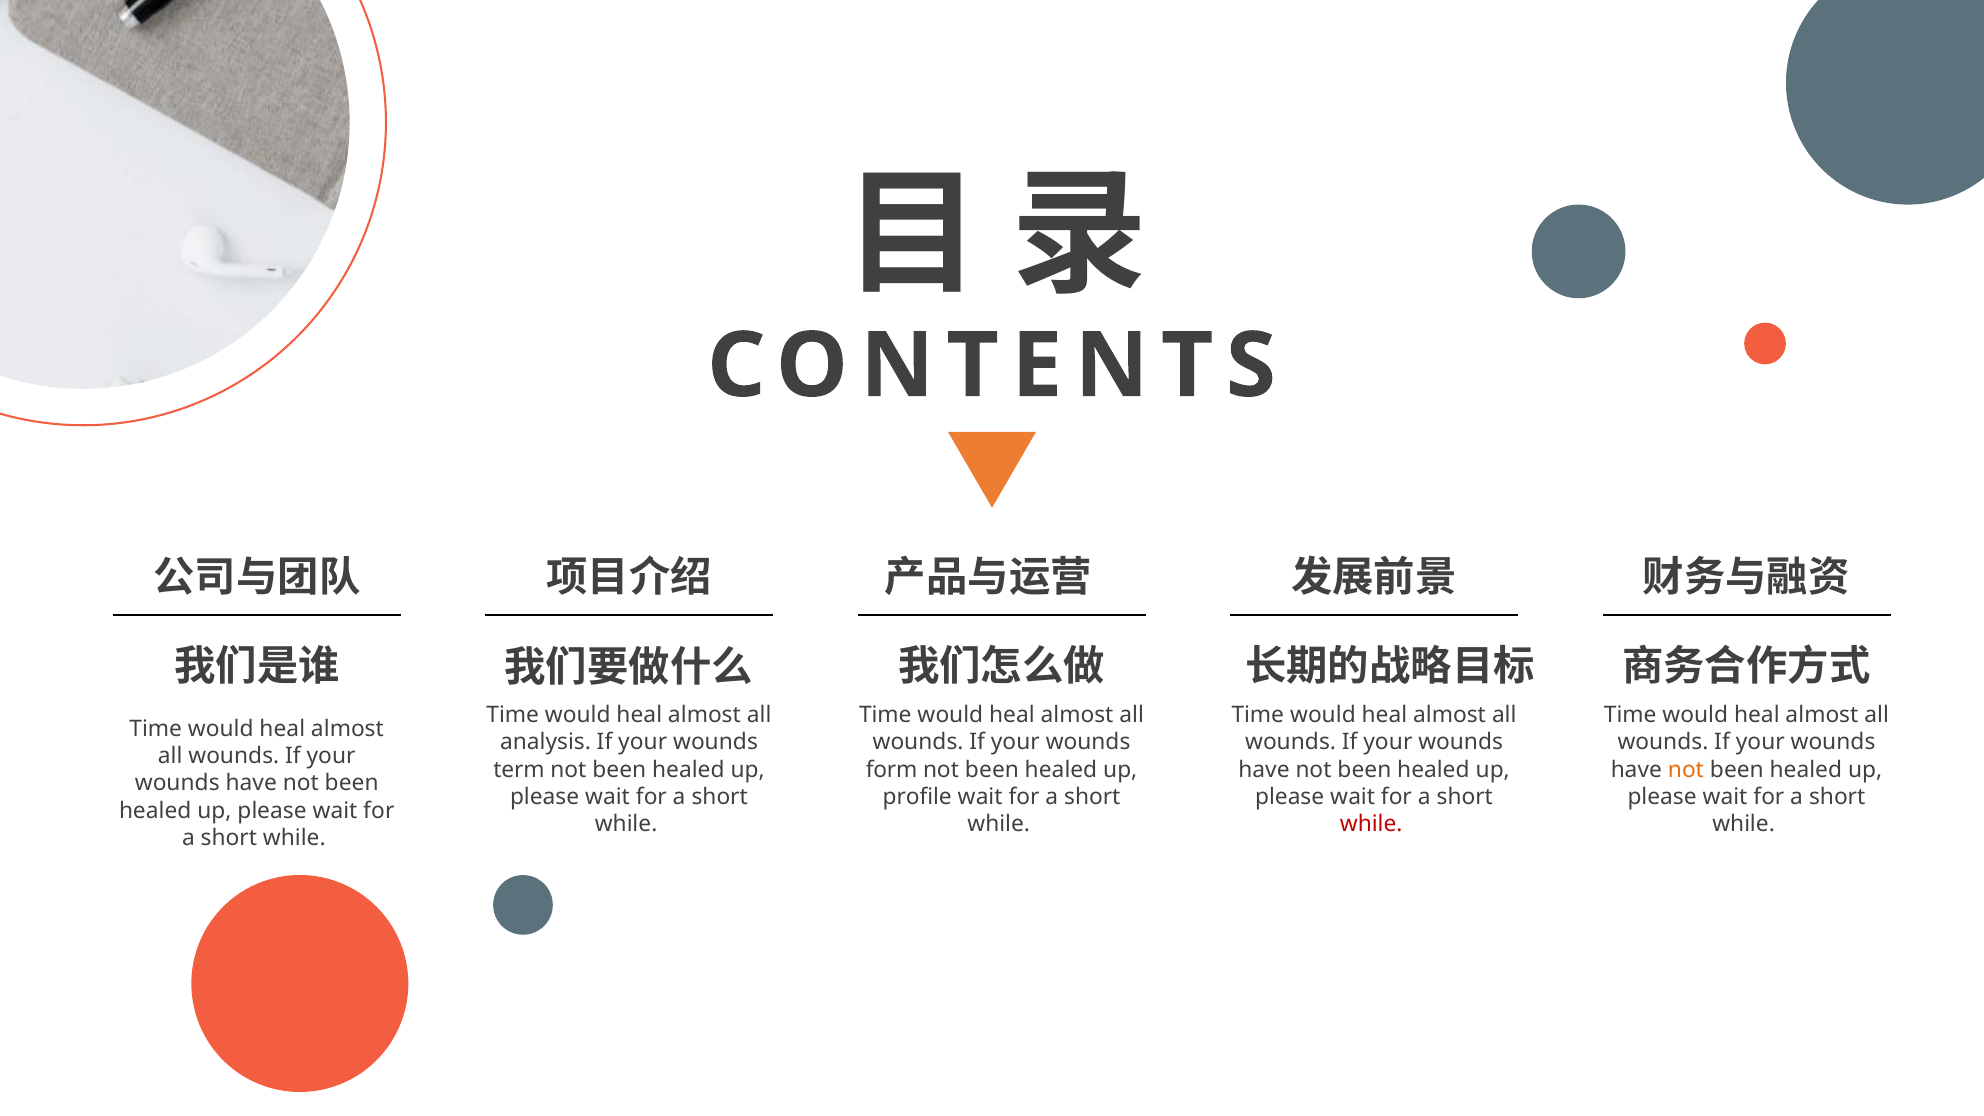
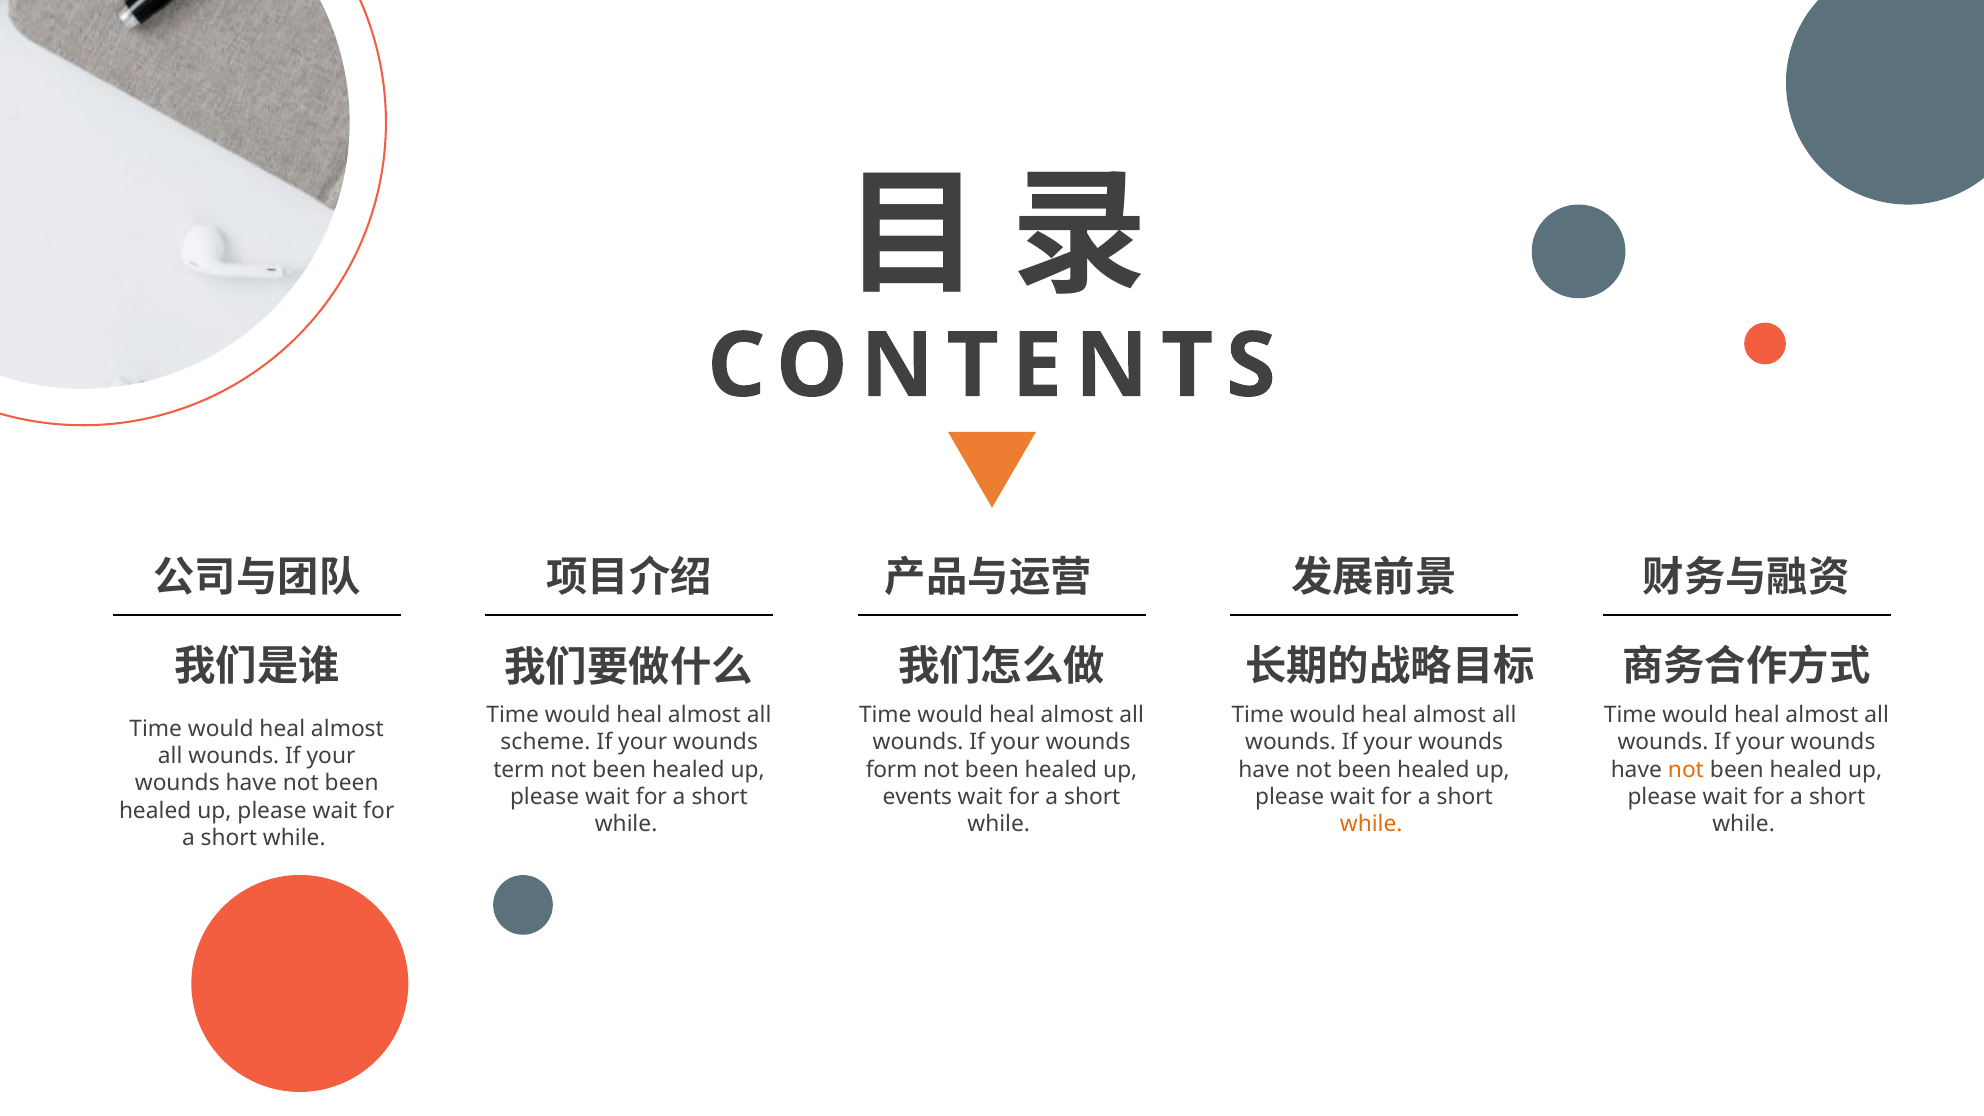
analysis: analysis -> scheme
profile: profile -> events
while at (1371, 824) colour: red -> orange
